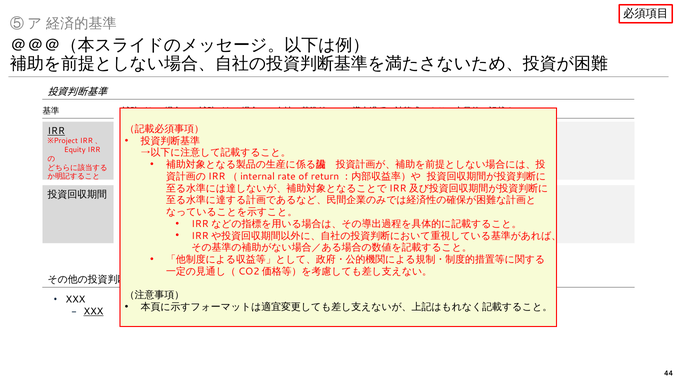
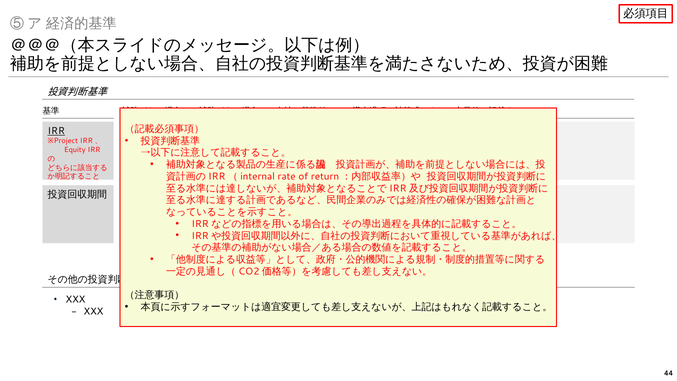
XXX at (93, 311) underline: present -> none
